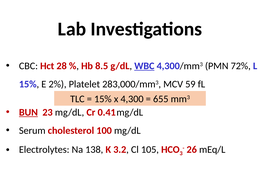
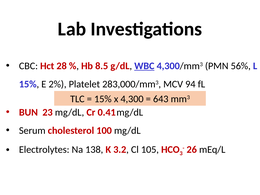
72%: 72% -> 56%
59: 59 -> 94
655: 655 -> 643
BUN underline: present -> none
